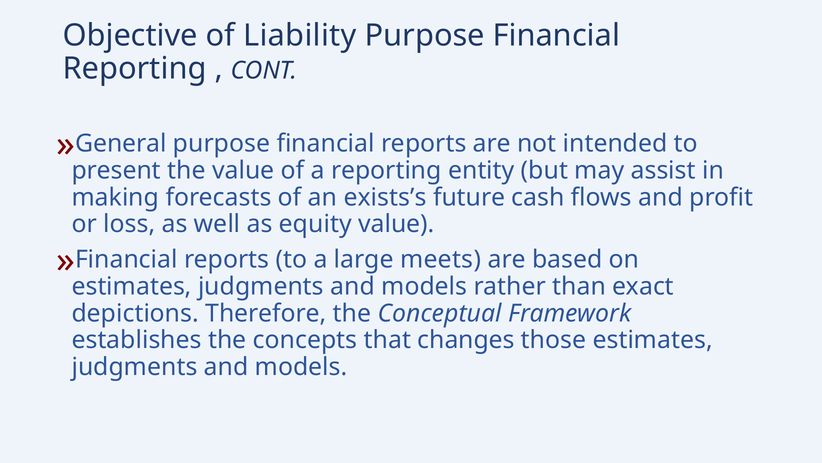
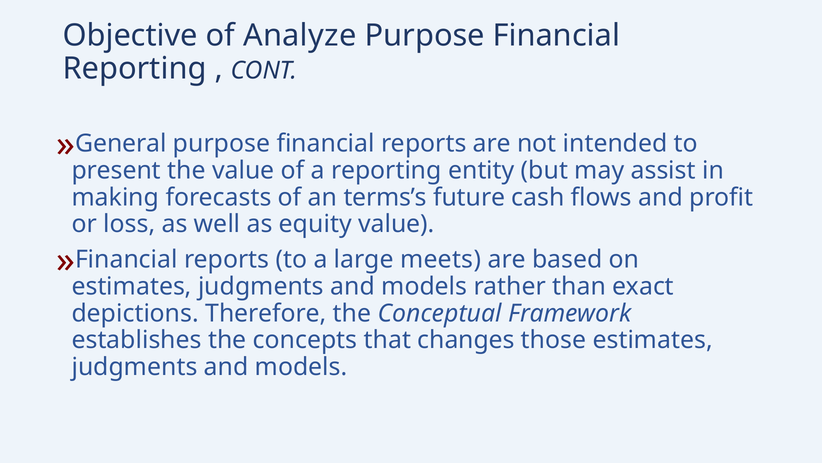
Liability: Liability -> Analyze
exists’s: exists’s -> terms’s
